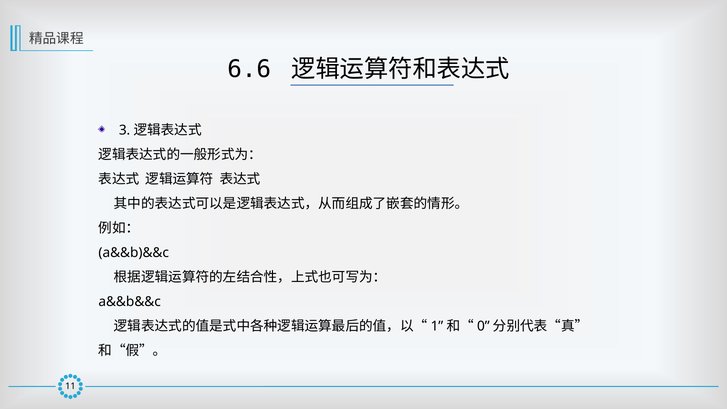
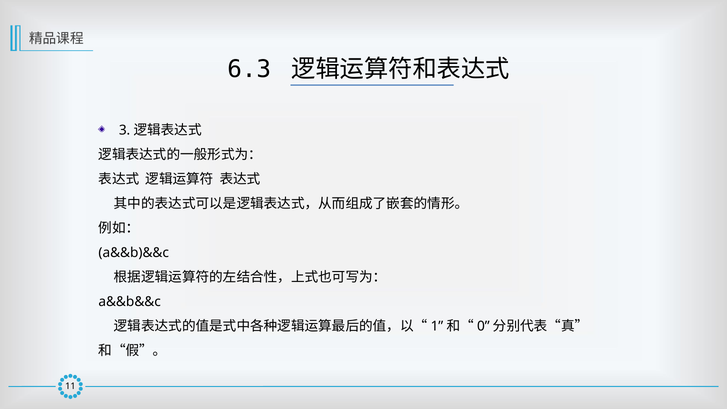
6.6: 6.6 -> 6.3
